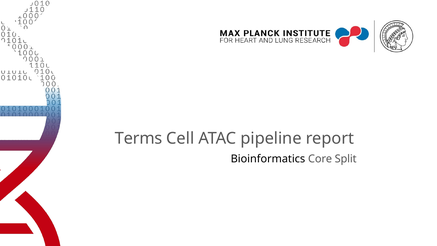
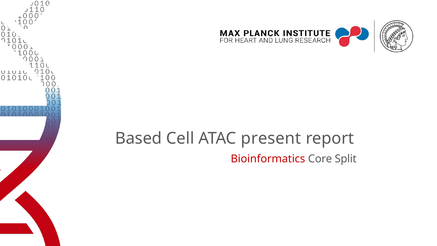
Terms: Terms -> Based
pipeline: pipeline -> present
Bioinformatics colour: black -> red
